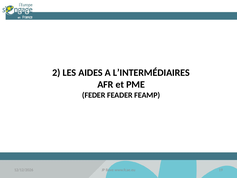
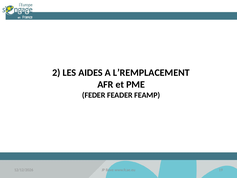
L’INTERMÉDIAIRES: L’INTERMÉDIAIRES -> L’REMPLACEMENT
